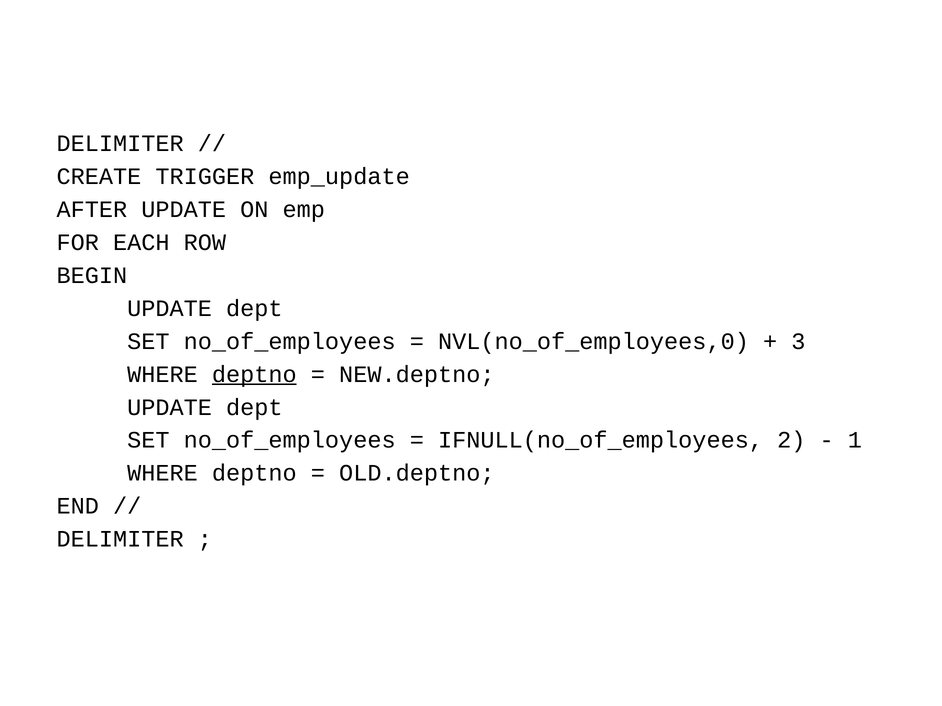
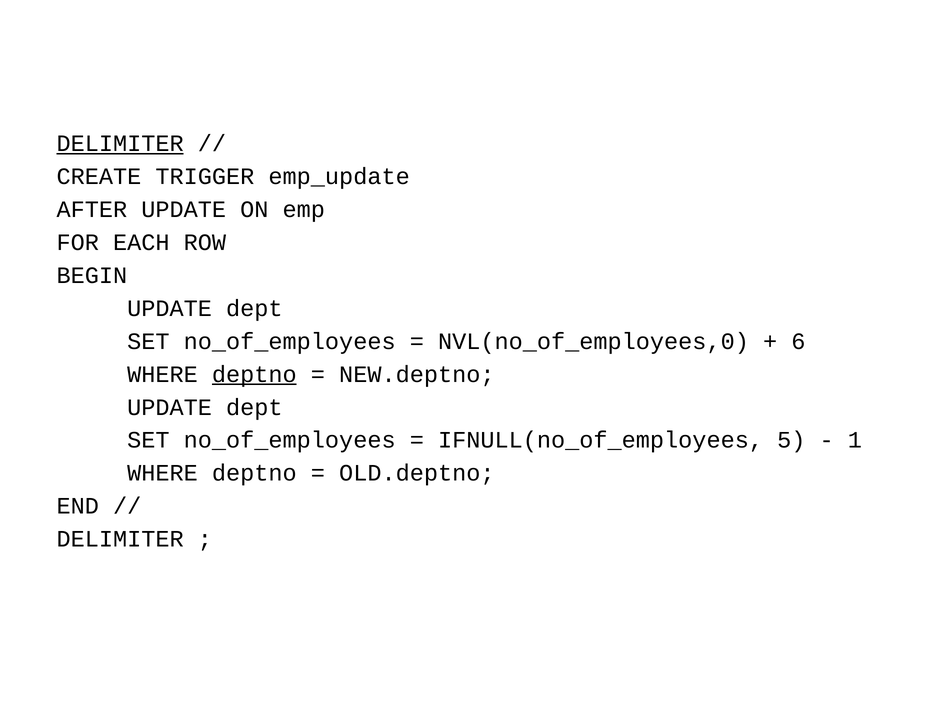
DELIMITER at (120, 144) underline: none -> present
3: 3 -> 6
2: 2 -> 5
